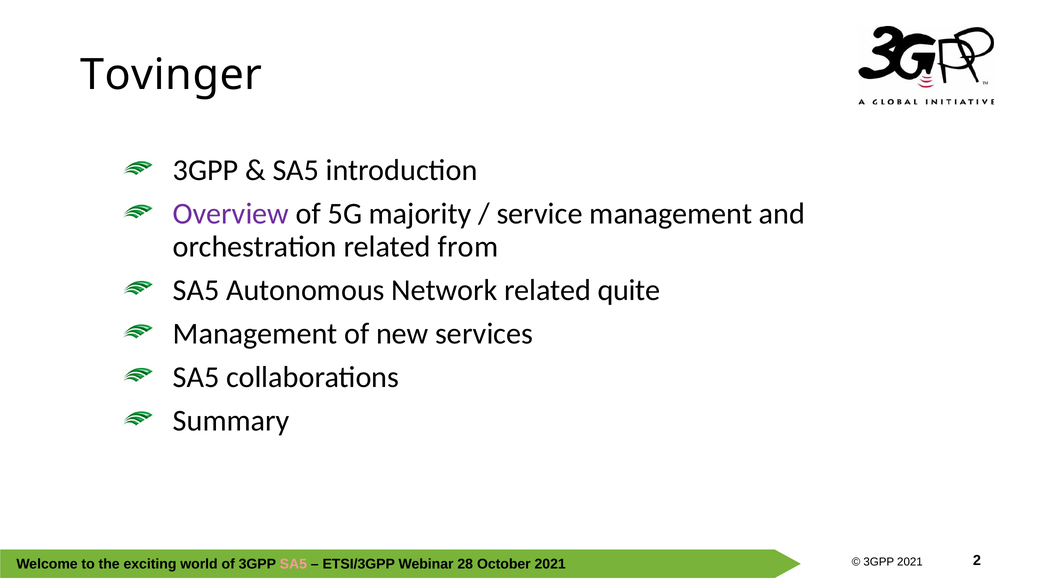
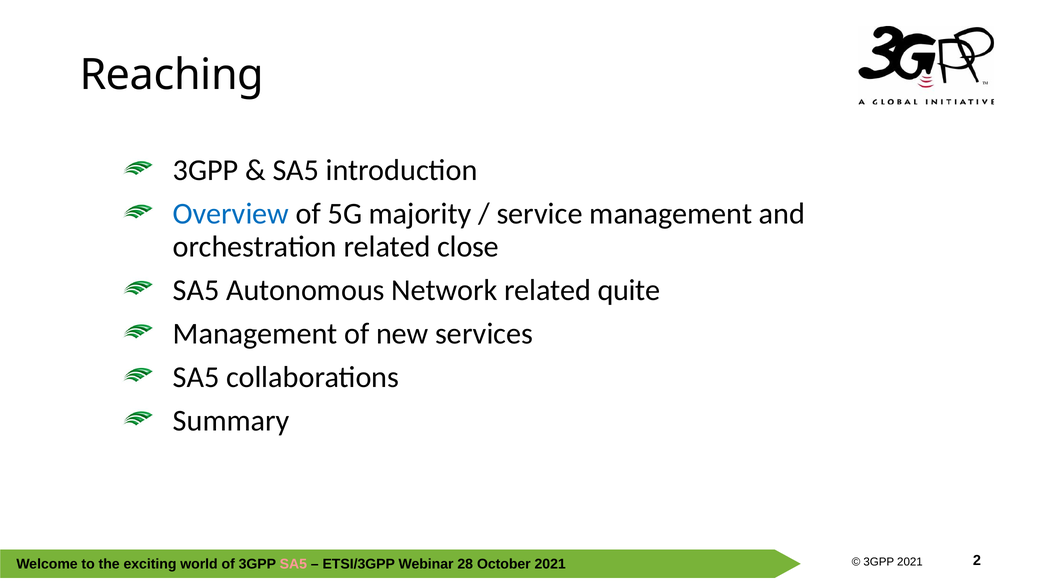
Tovinger: Tovinger -> Reaching
Overview colour: purple -> blue
from: from -> close
